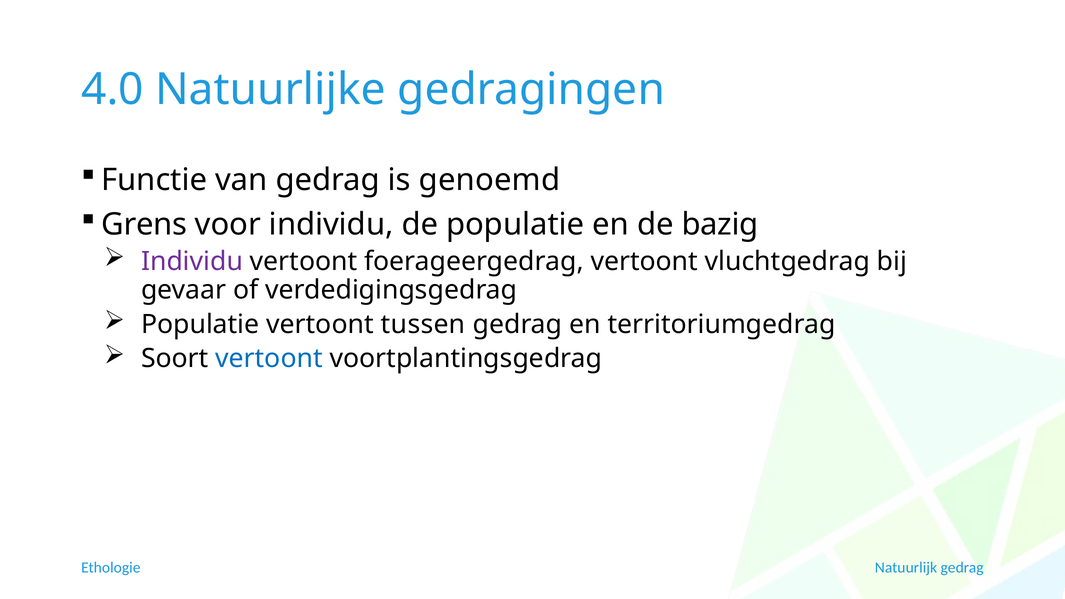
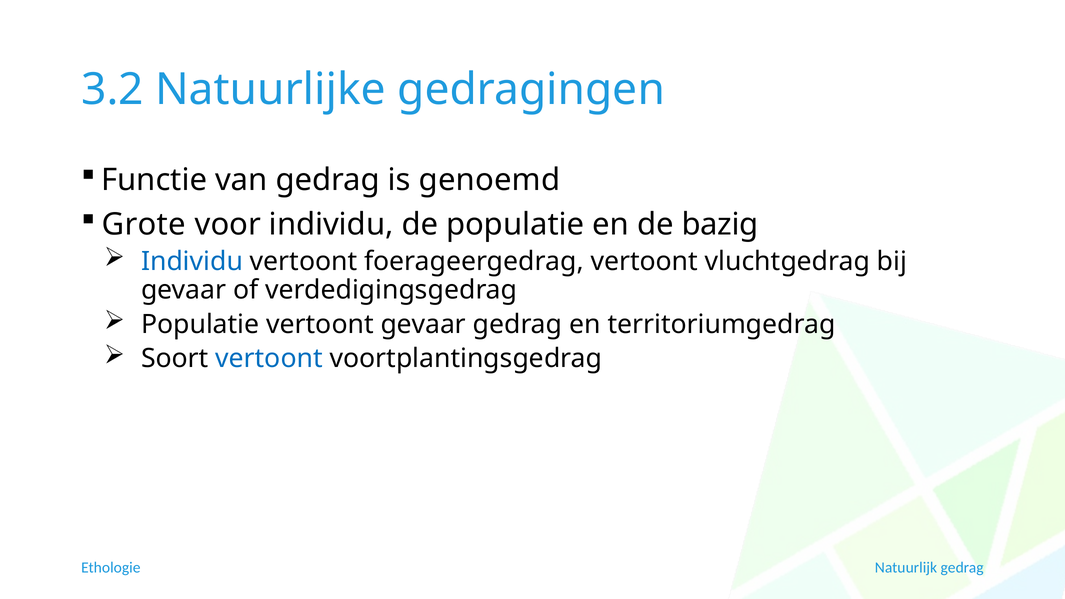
4.0: 4.0 -> 3.2
Grens: Grens -> Grote
Individu at (192, 261) colour: purple -> blue
vertoont tussen: tussen -> gevaar
